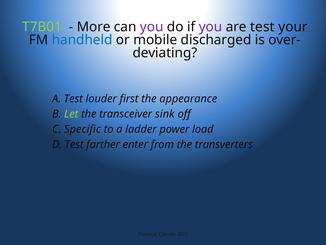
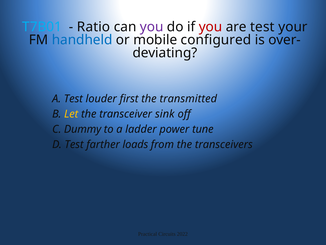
T7B01 colour: light green -> light blue
More: More -> Ratio
you at (211, 27) colour: purple -> red
discharged: discharged -> configured
appearance: appearance -> transmitted
Let colour: light green -> yellow
Specific: Specific -> Dummy
load: load -> tune
enter: enter -> loads
transverters: transverters -> transceivers
